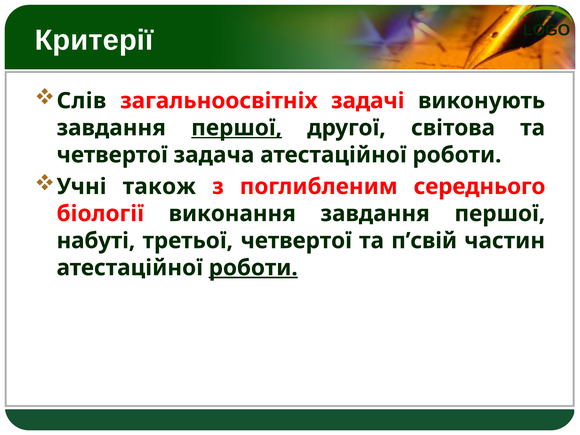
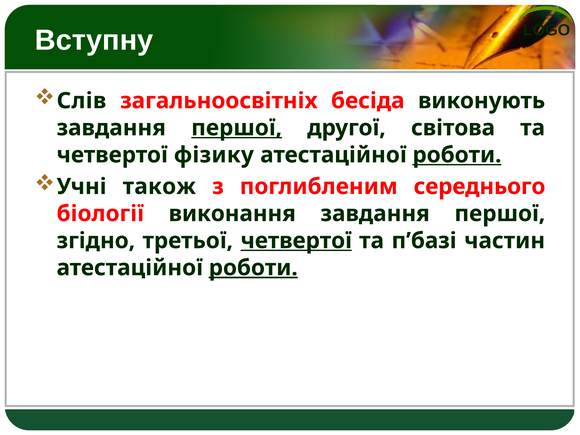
Критерії: Критерії -> Вступну
задачі: задачі -> бесіда
задача: задача -> фізику
роботи at (457, 155) underline: none -> present
набуті: набуті -> згідно
четвертої at (296, 241) underline: none -> present
п’свій: п’свій -> п’базі
